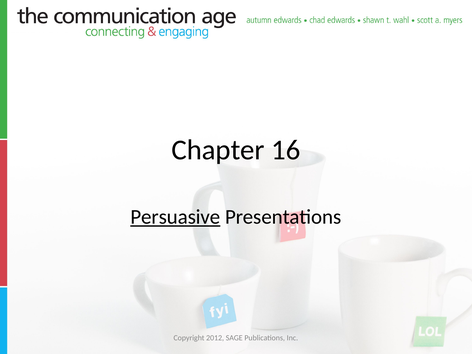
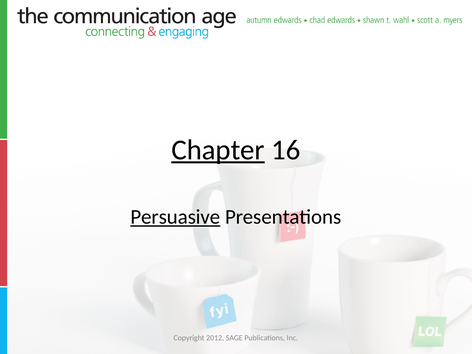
Chapter underline: none -> present
